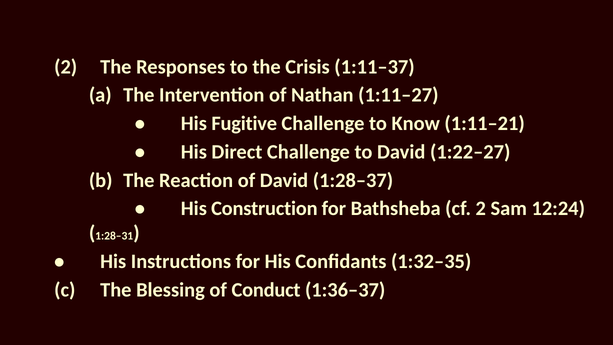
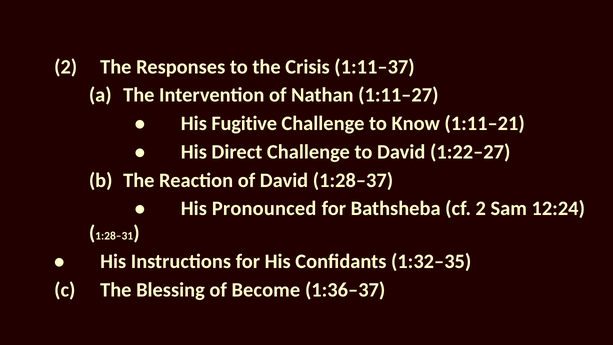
Construction: Construction -> Pronounced
Conduct: Conduct -> Become
